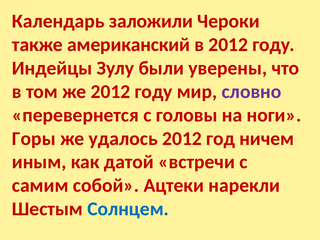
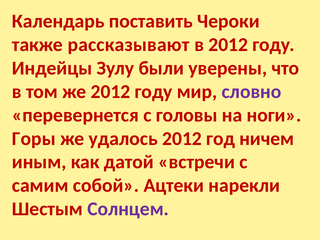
заложили: заложили -> поставить
американский: американский -> рассказывают
Солнцем colour: blue -> purple
